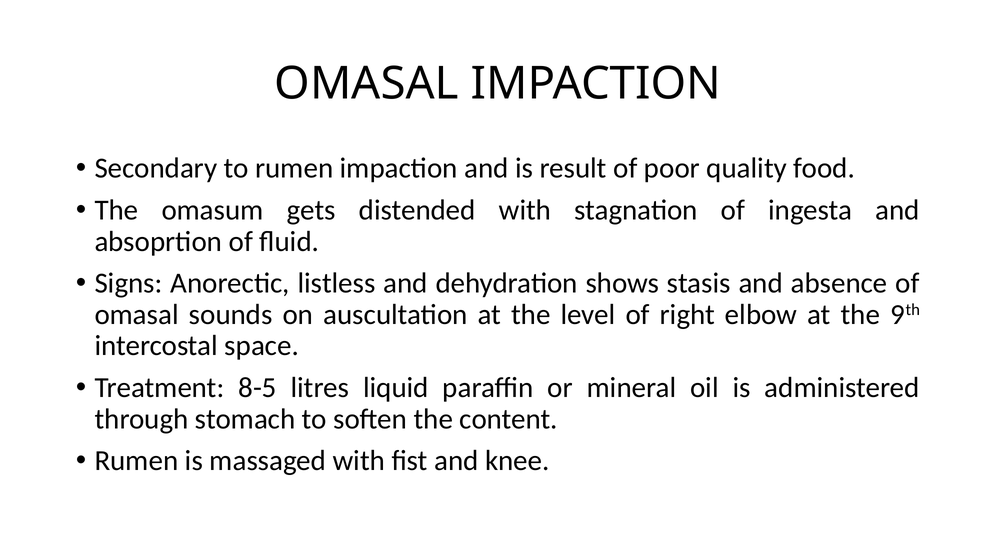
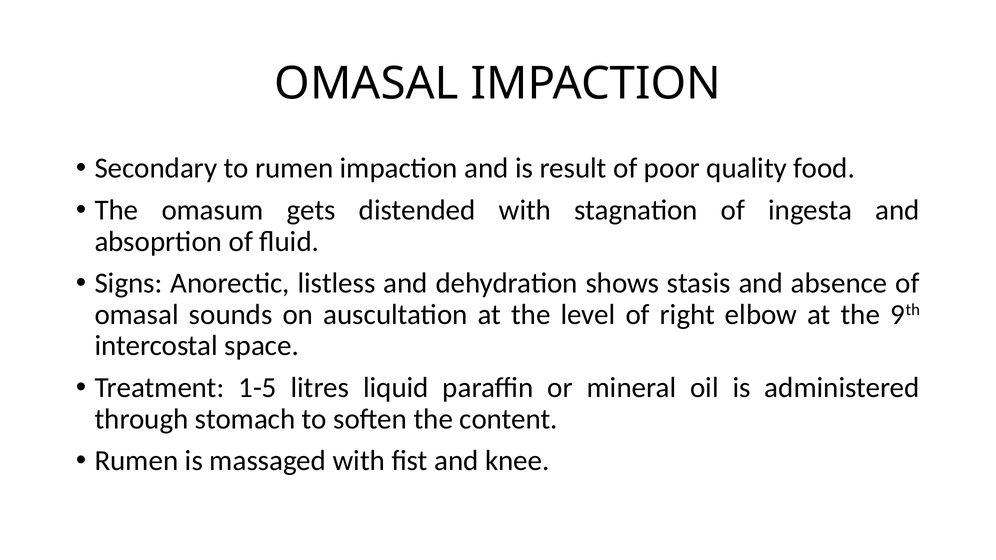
8-5: 8-5 -> 1-5
